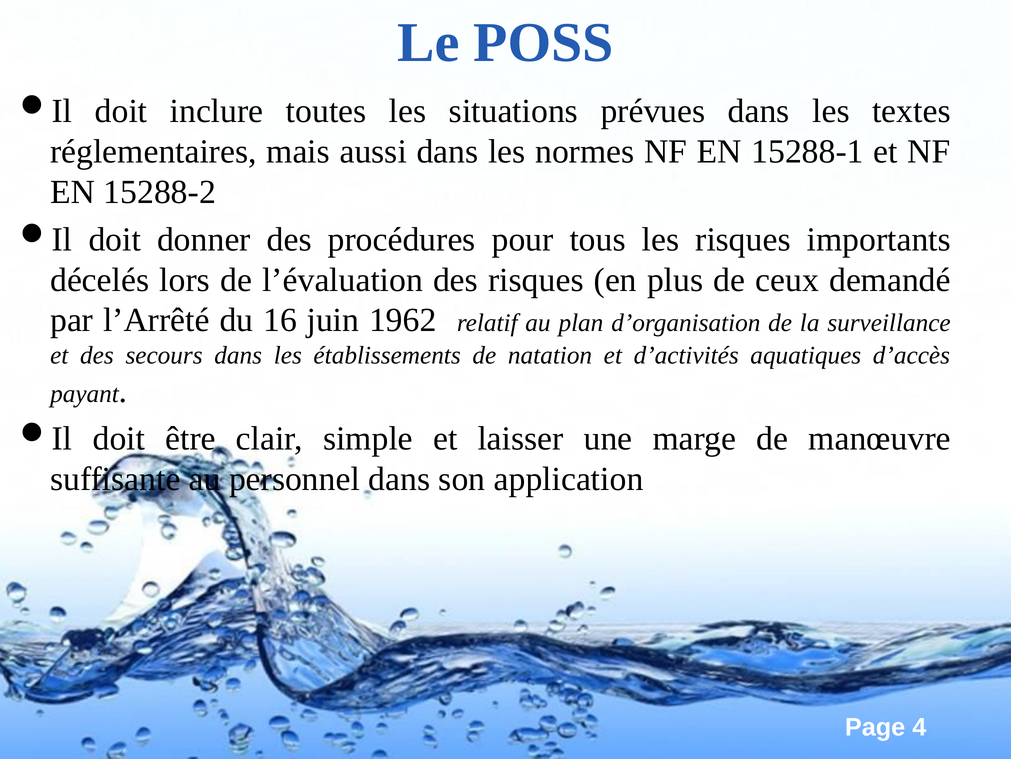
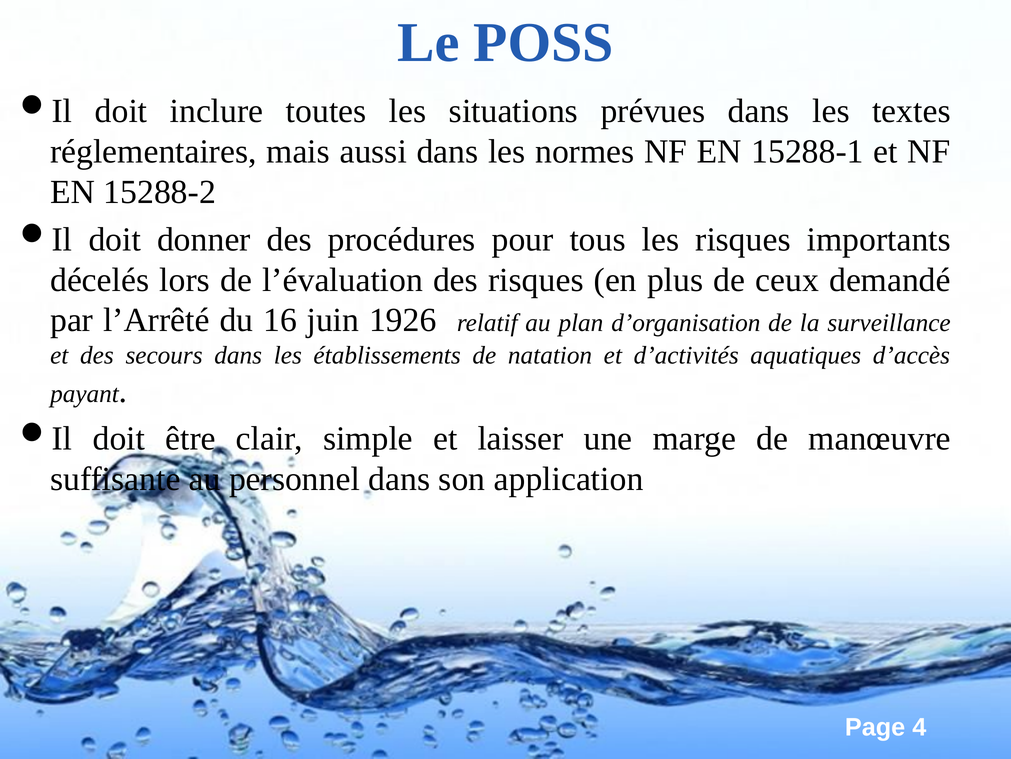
1962: 1962 -> 1926
